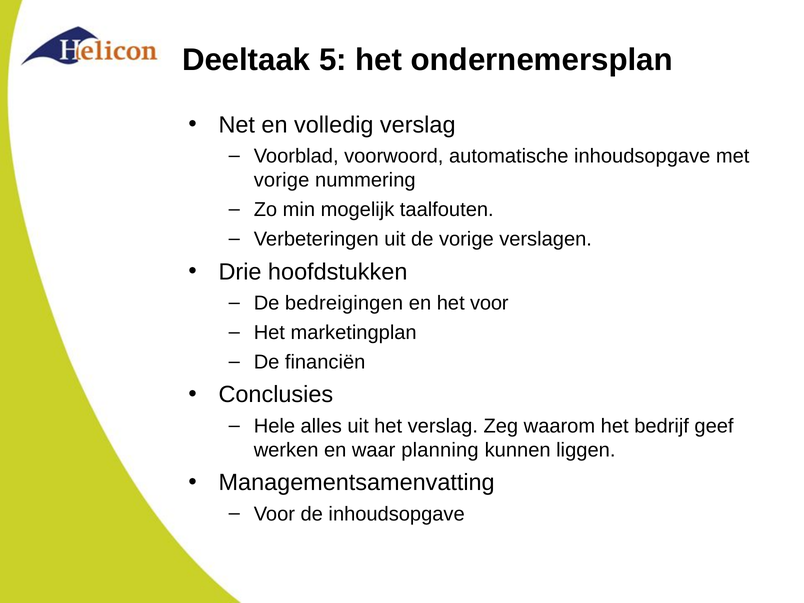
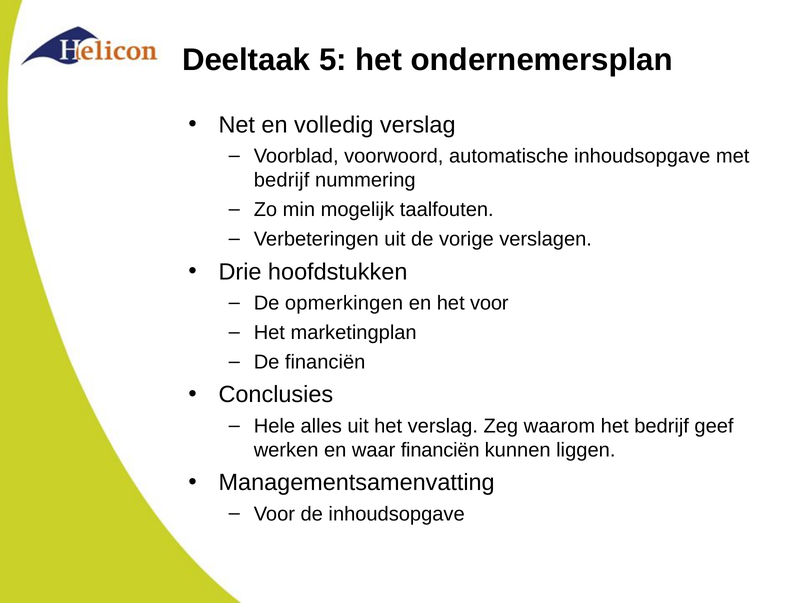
vorige at (282, 180): vorige -> bedrijf
bedreigingen: bedreigingen -> opmerkingen
waar planning: planning -> financiën
